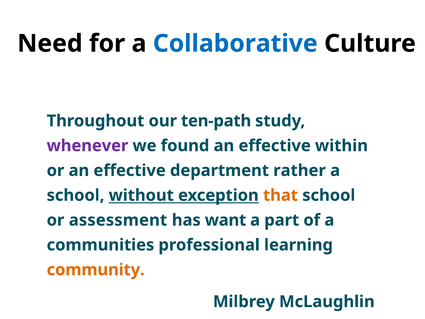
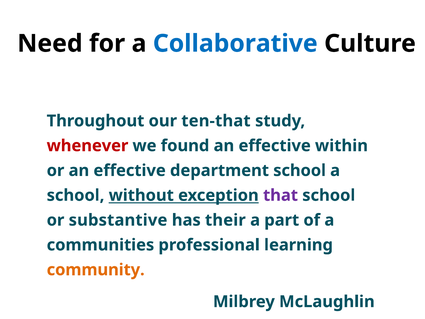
ten-path: ten-path -> ten-that
whenever colour: purple -> red
department rather: rather -> school
that colour: orange -> purple
assessment: assessment -> substantive
want: want -> their
